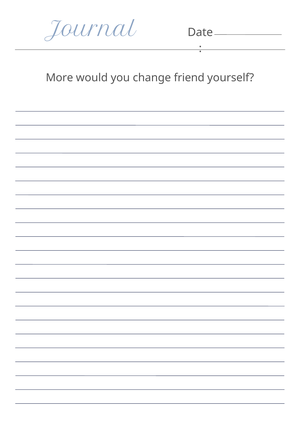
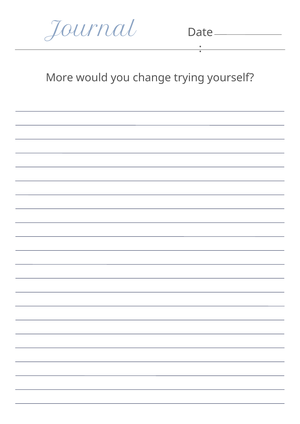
friend: friend -> trying
